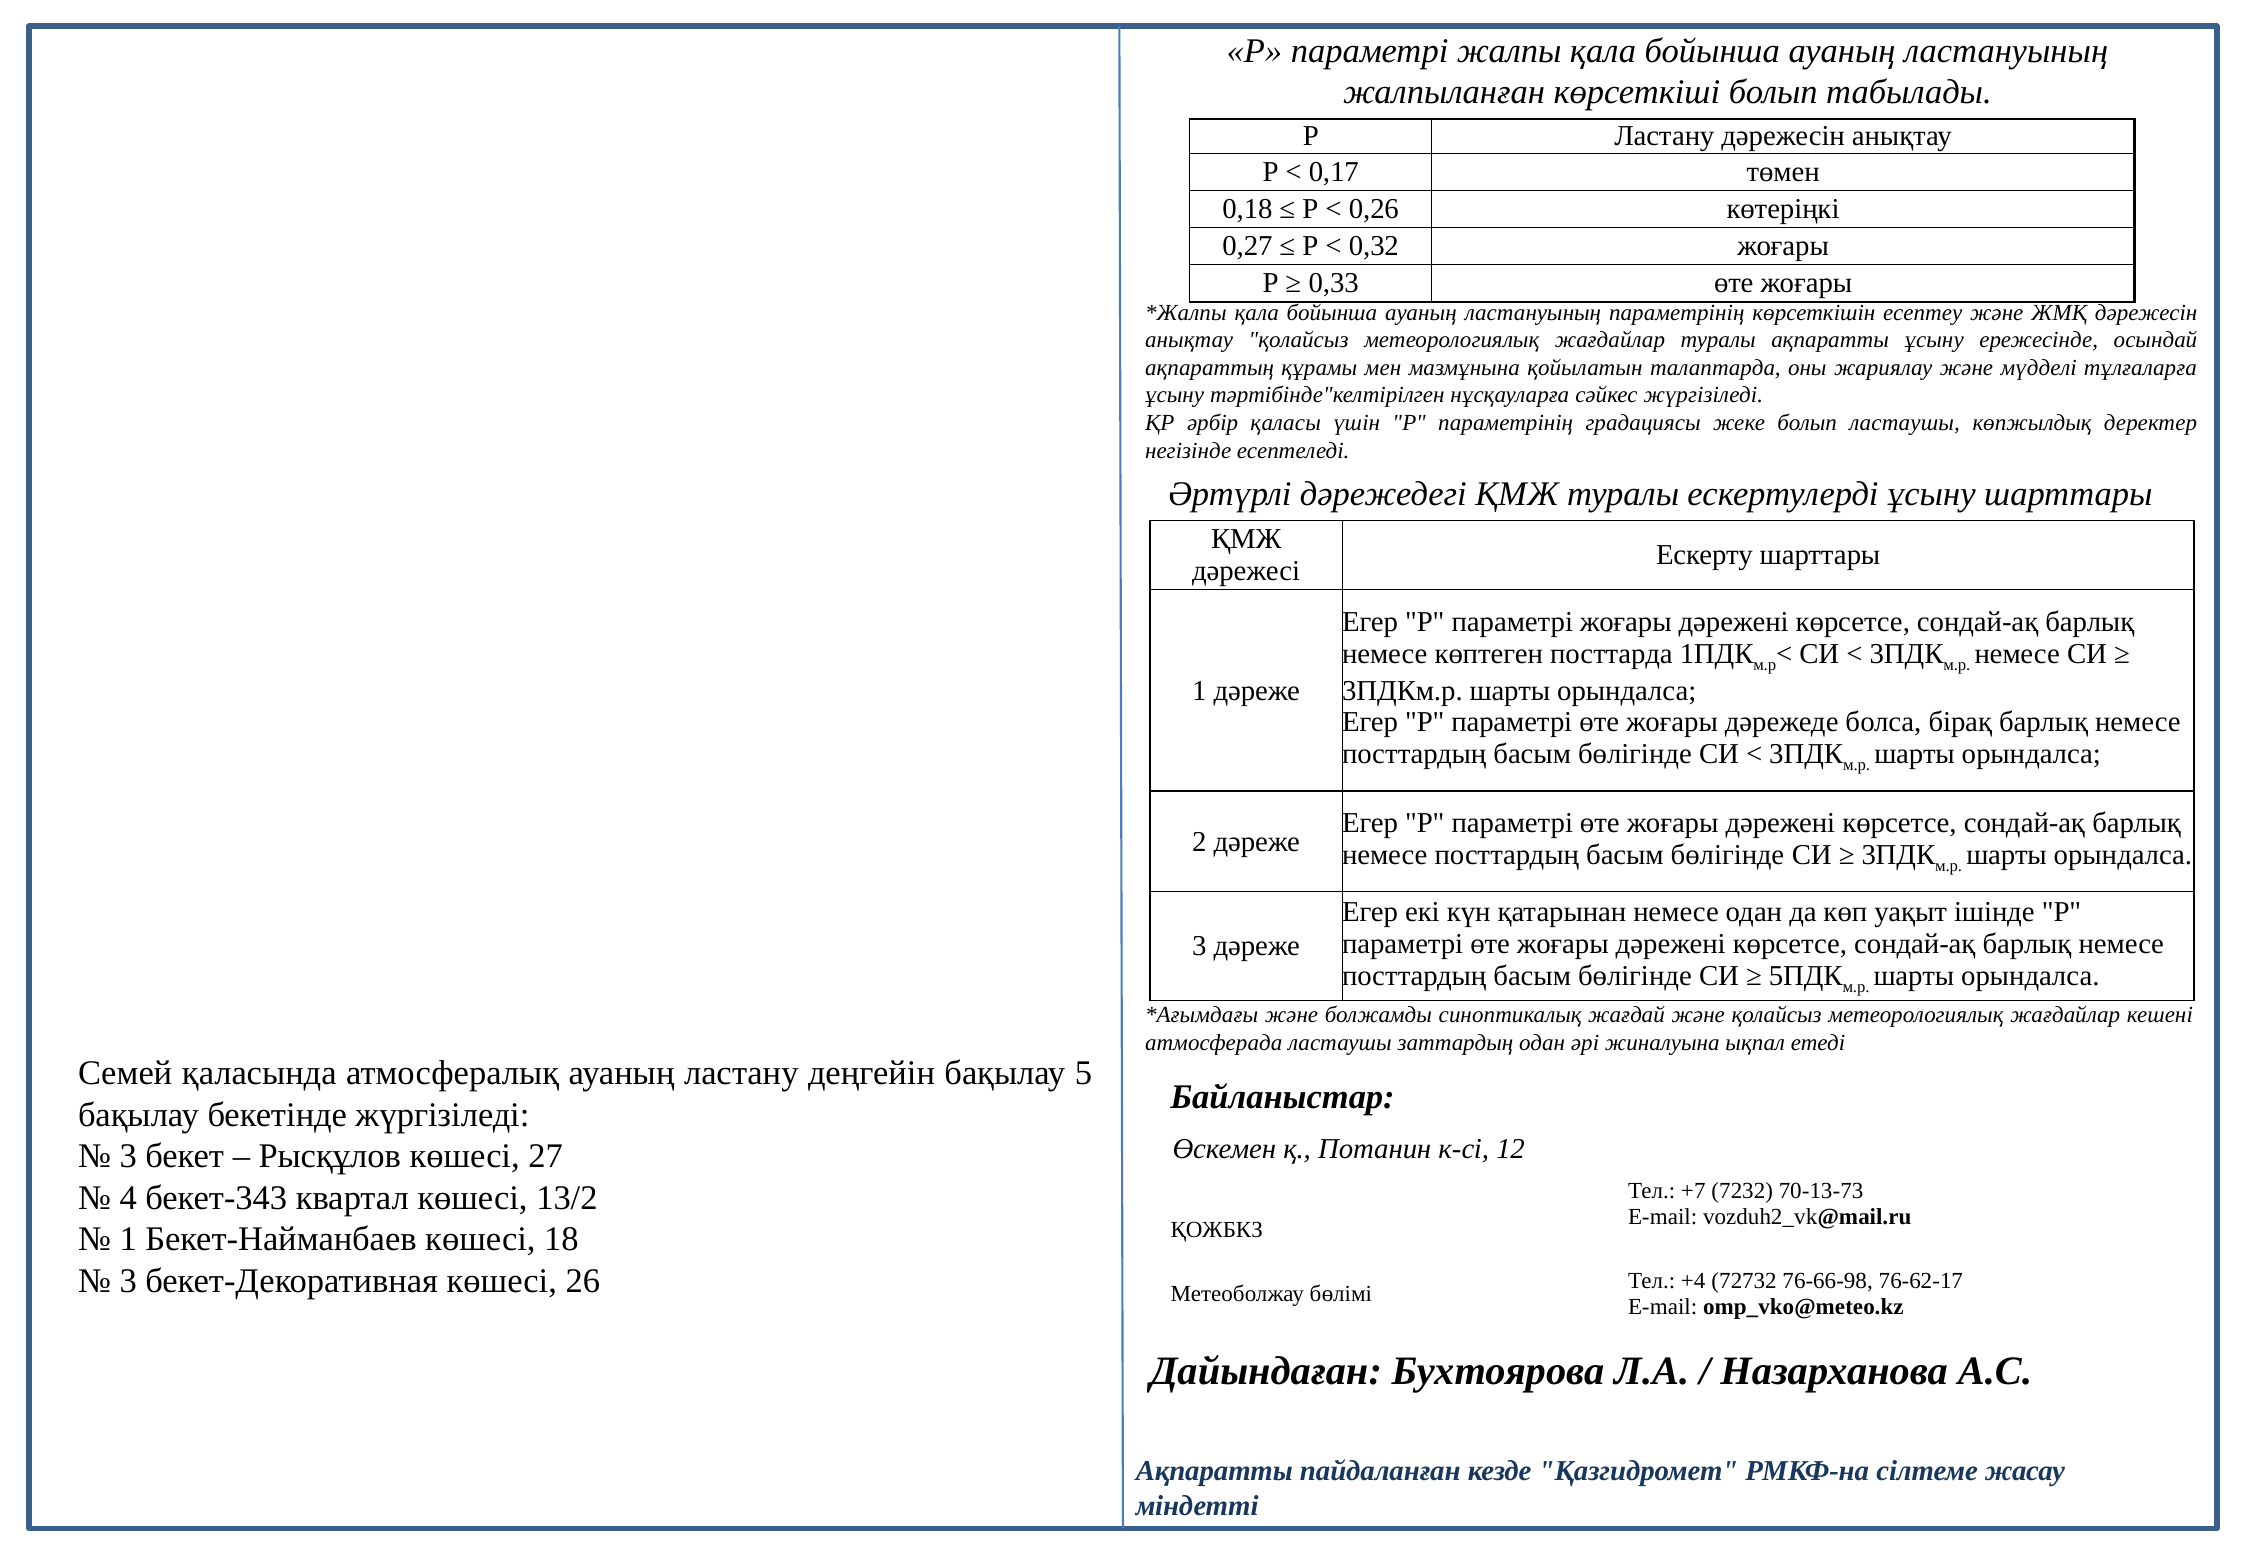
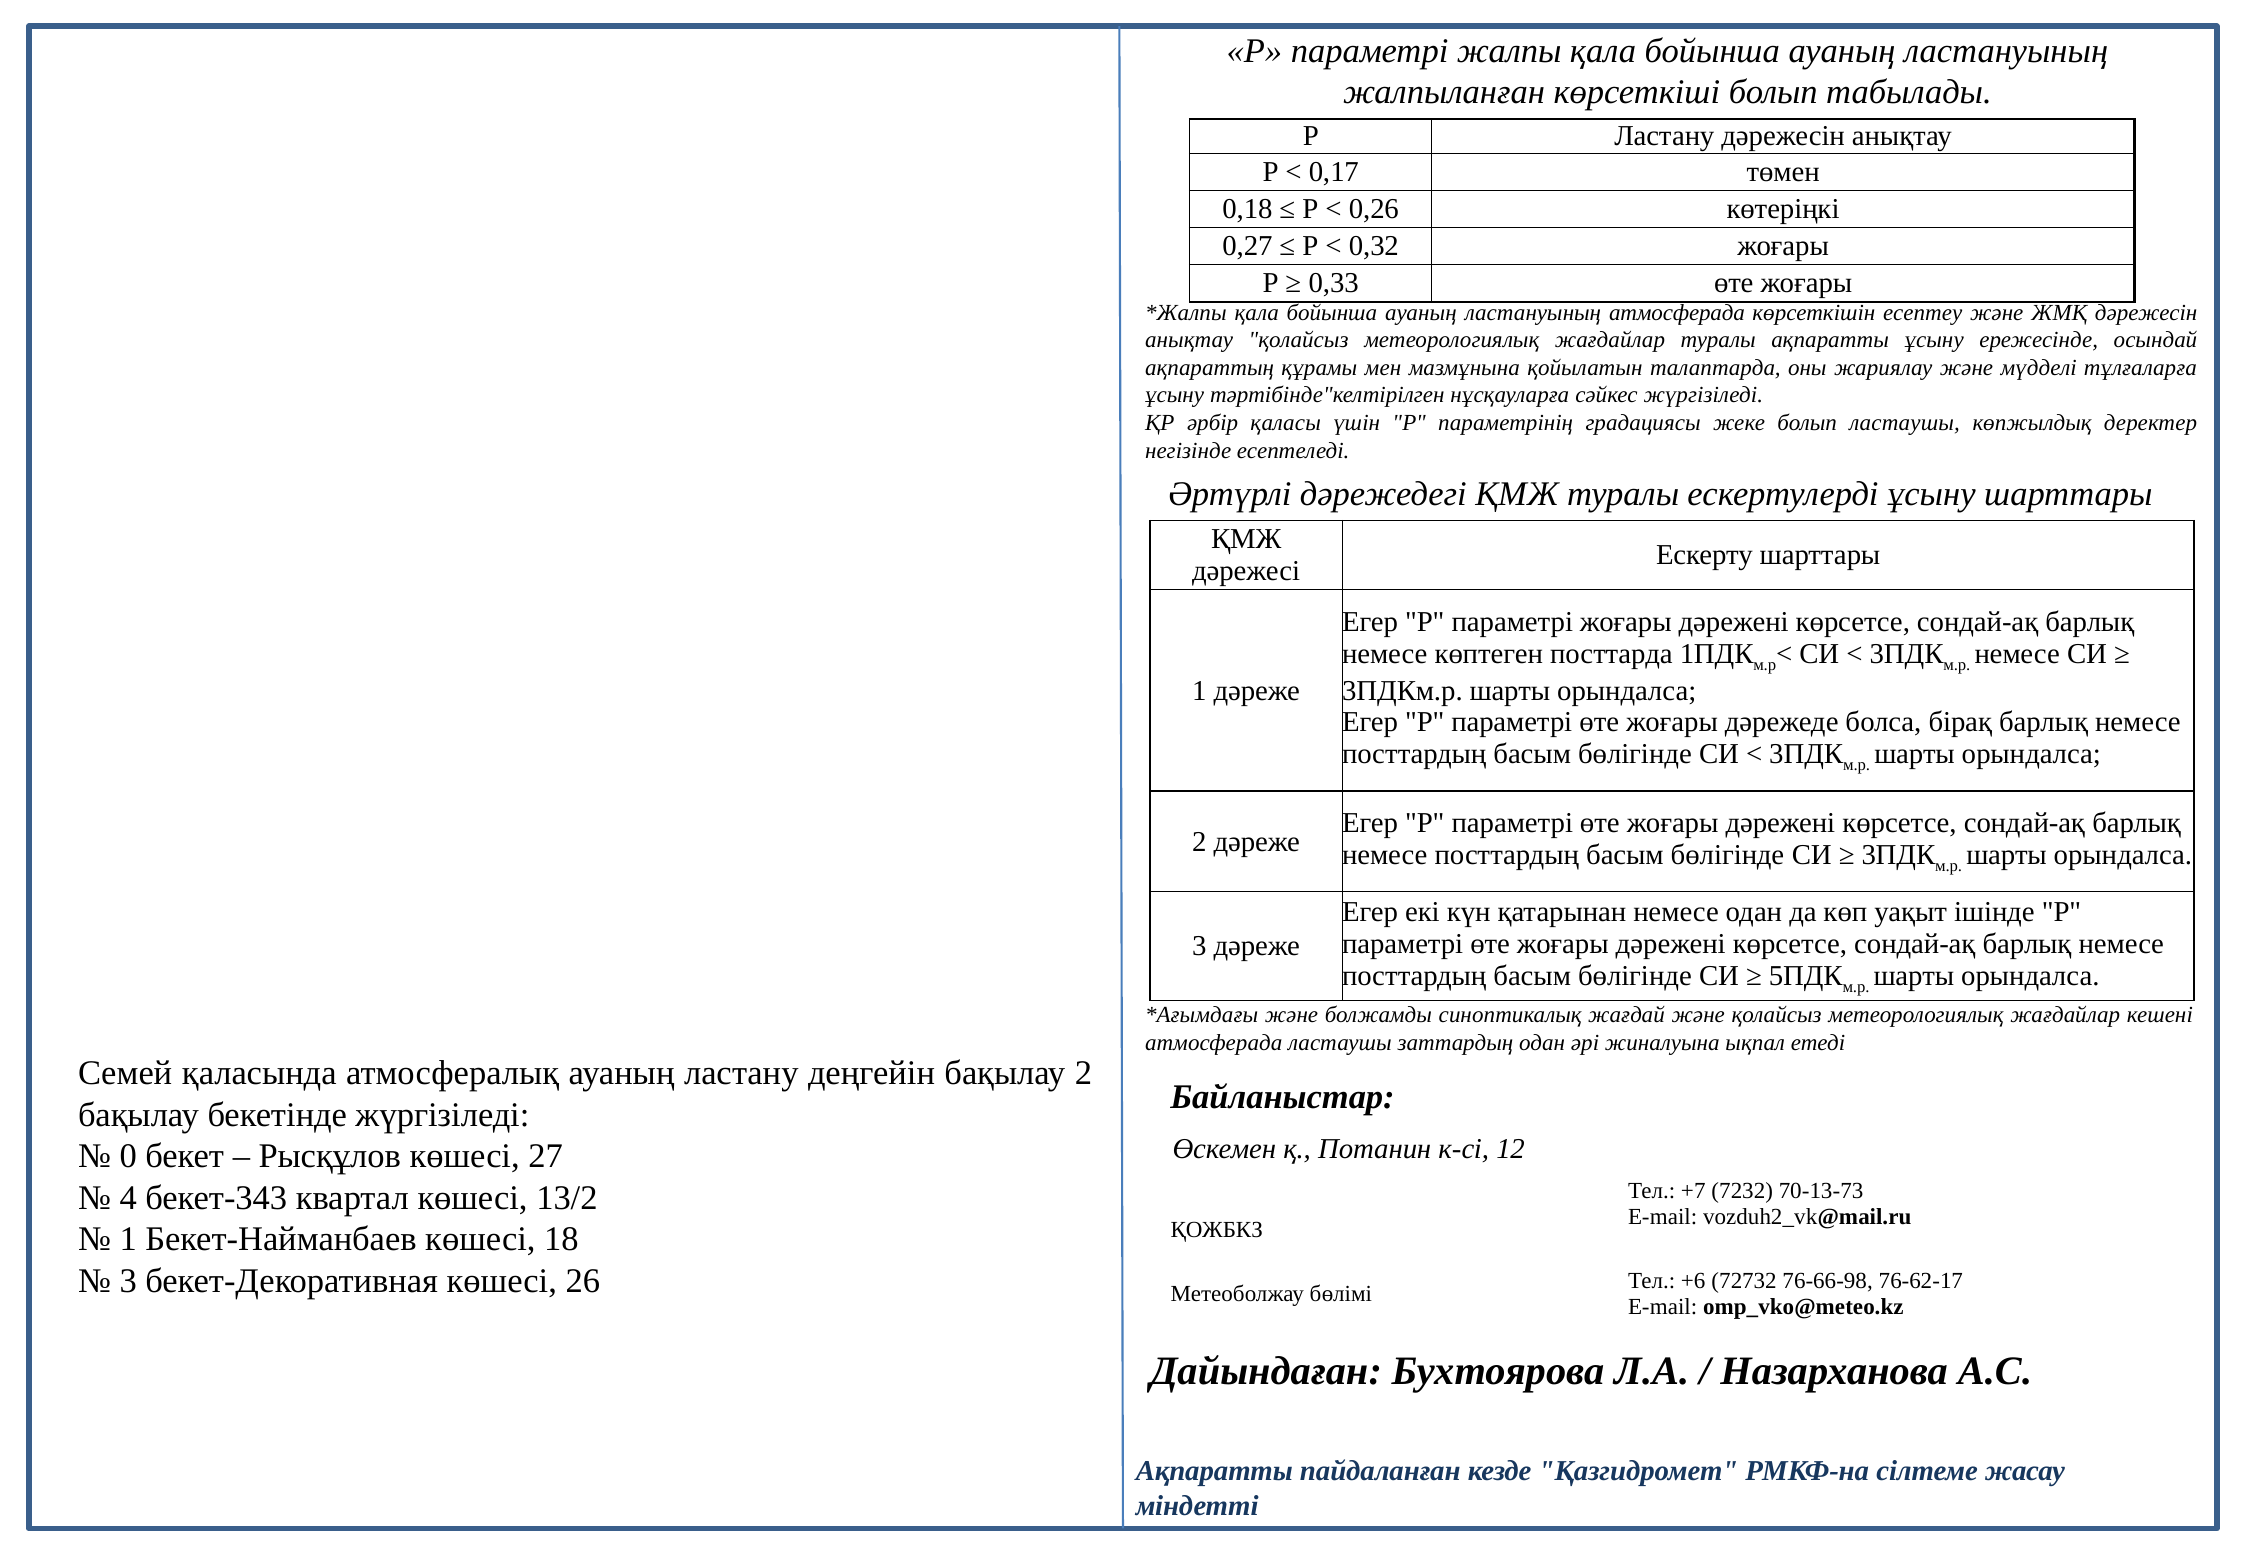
ластануының параметрінің: параметрінің -> атмосферада
бақылау 5: 5 -> 2
3 at (128, 1156): 3 -> 0
+4: +4 -> +6
